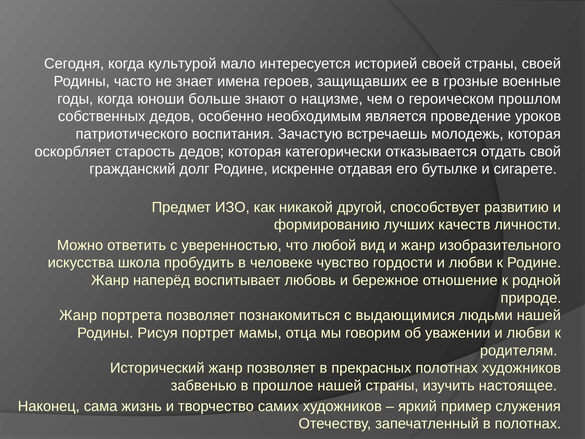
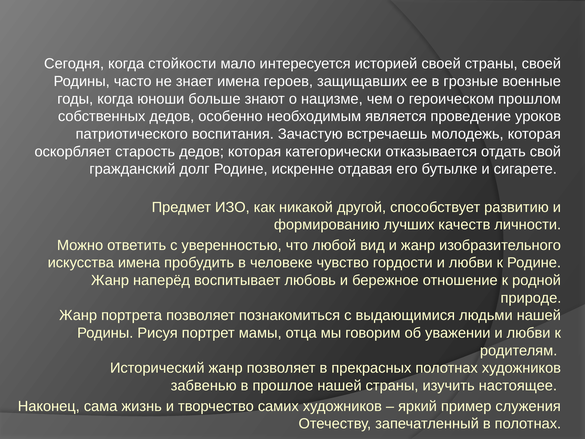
культурой: культурой -> стойкости
искусства школа: школа -> имена
